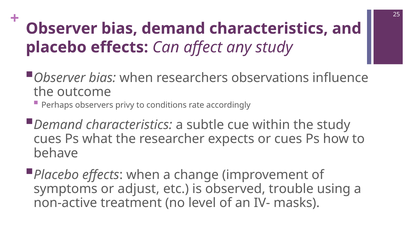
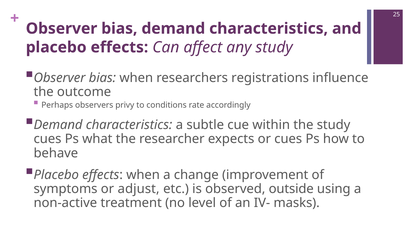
observations: observations -> registrations
trouble: trouble -> outside
